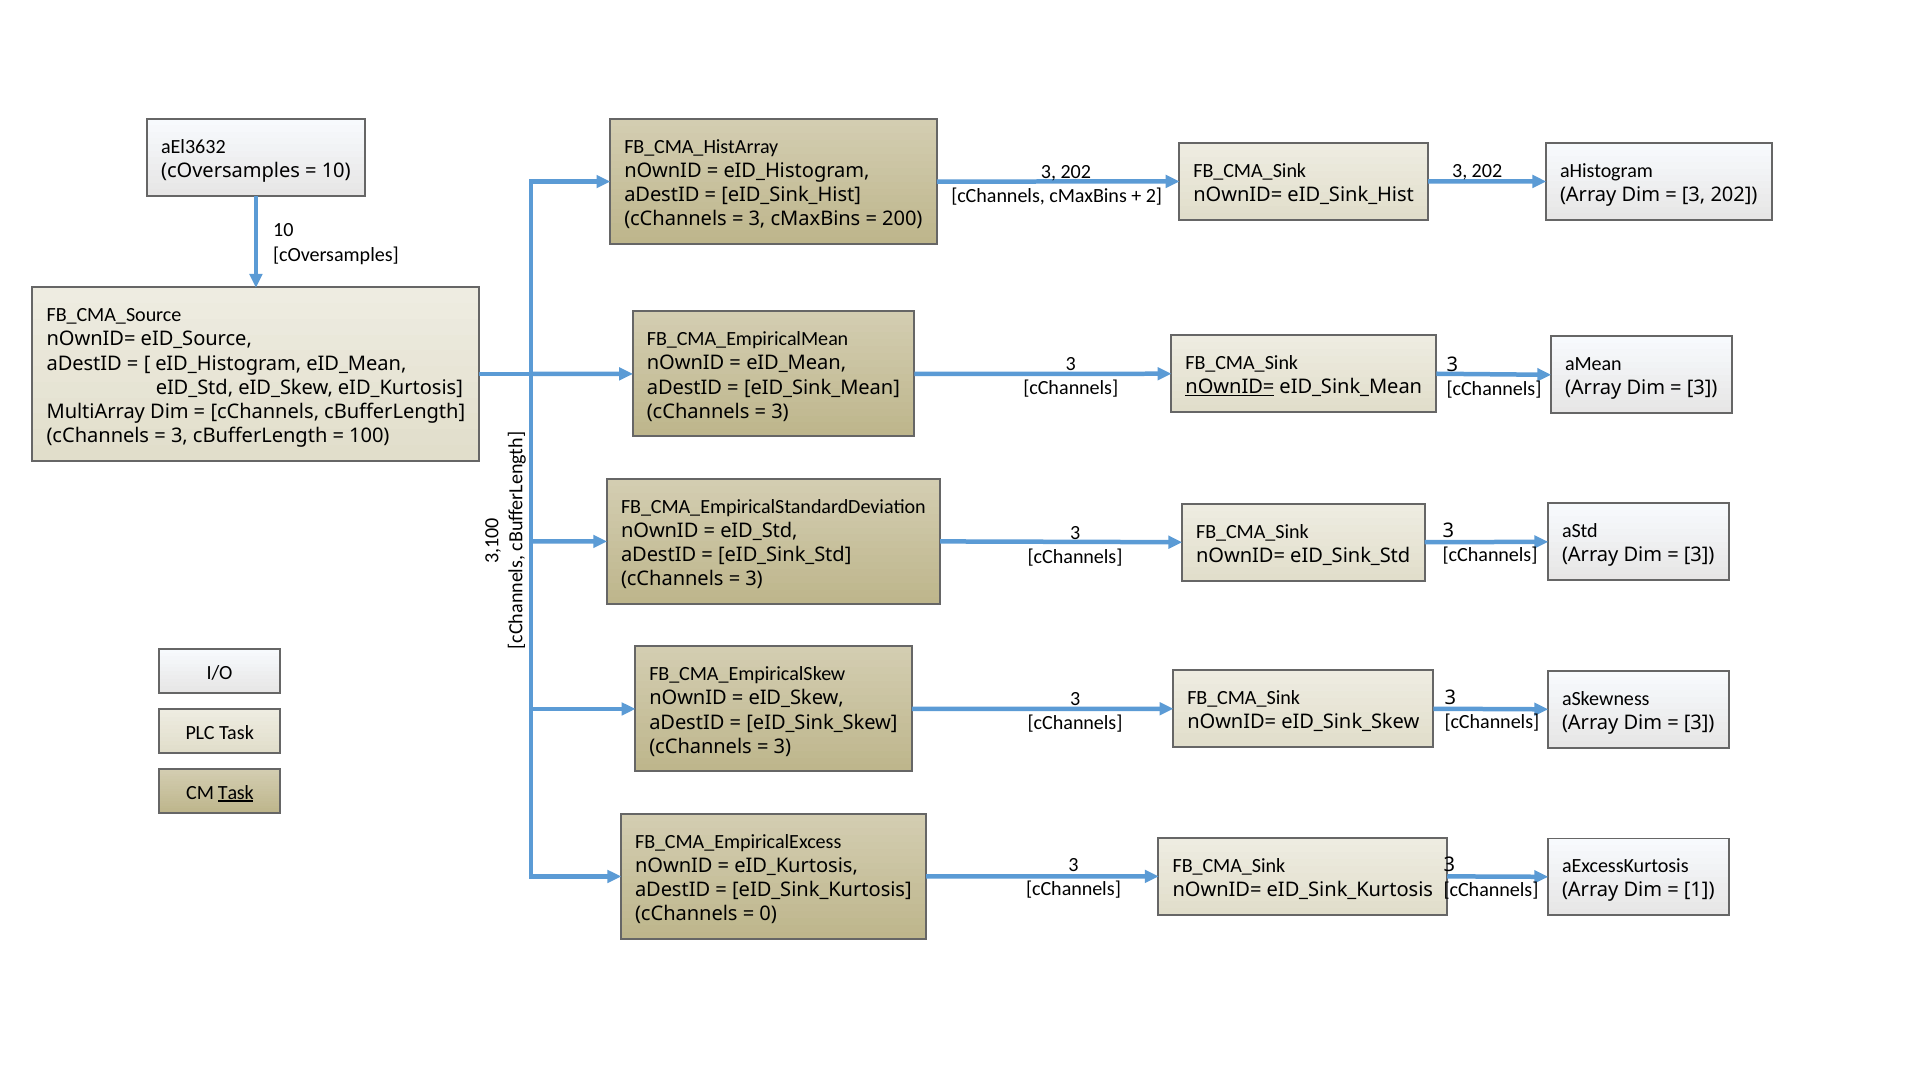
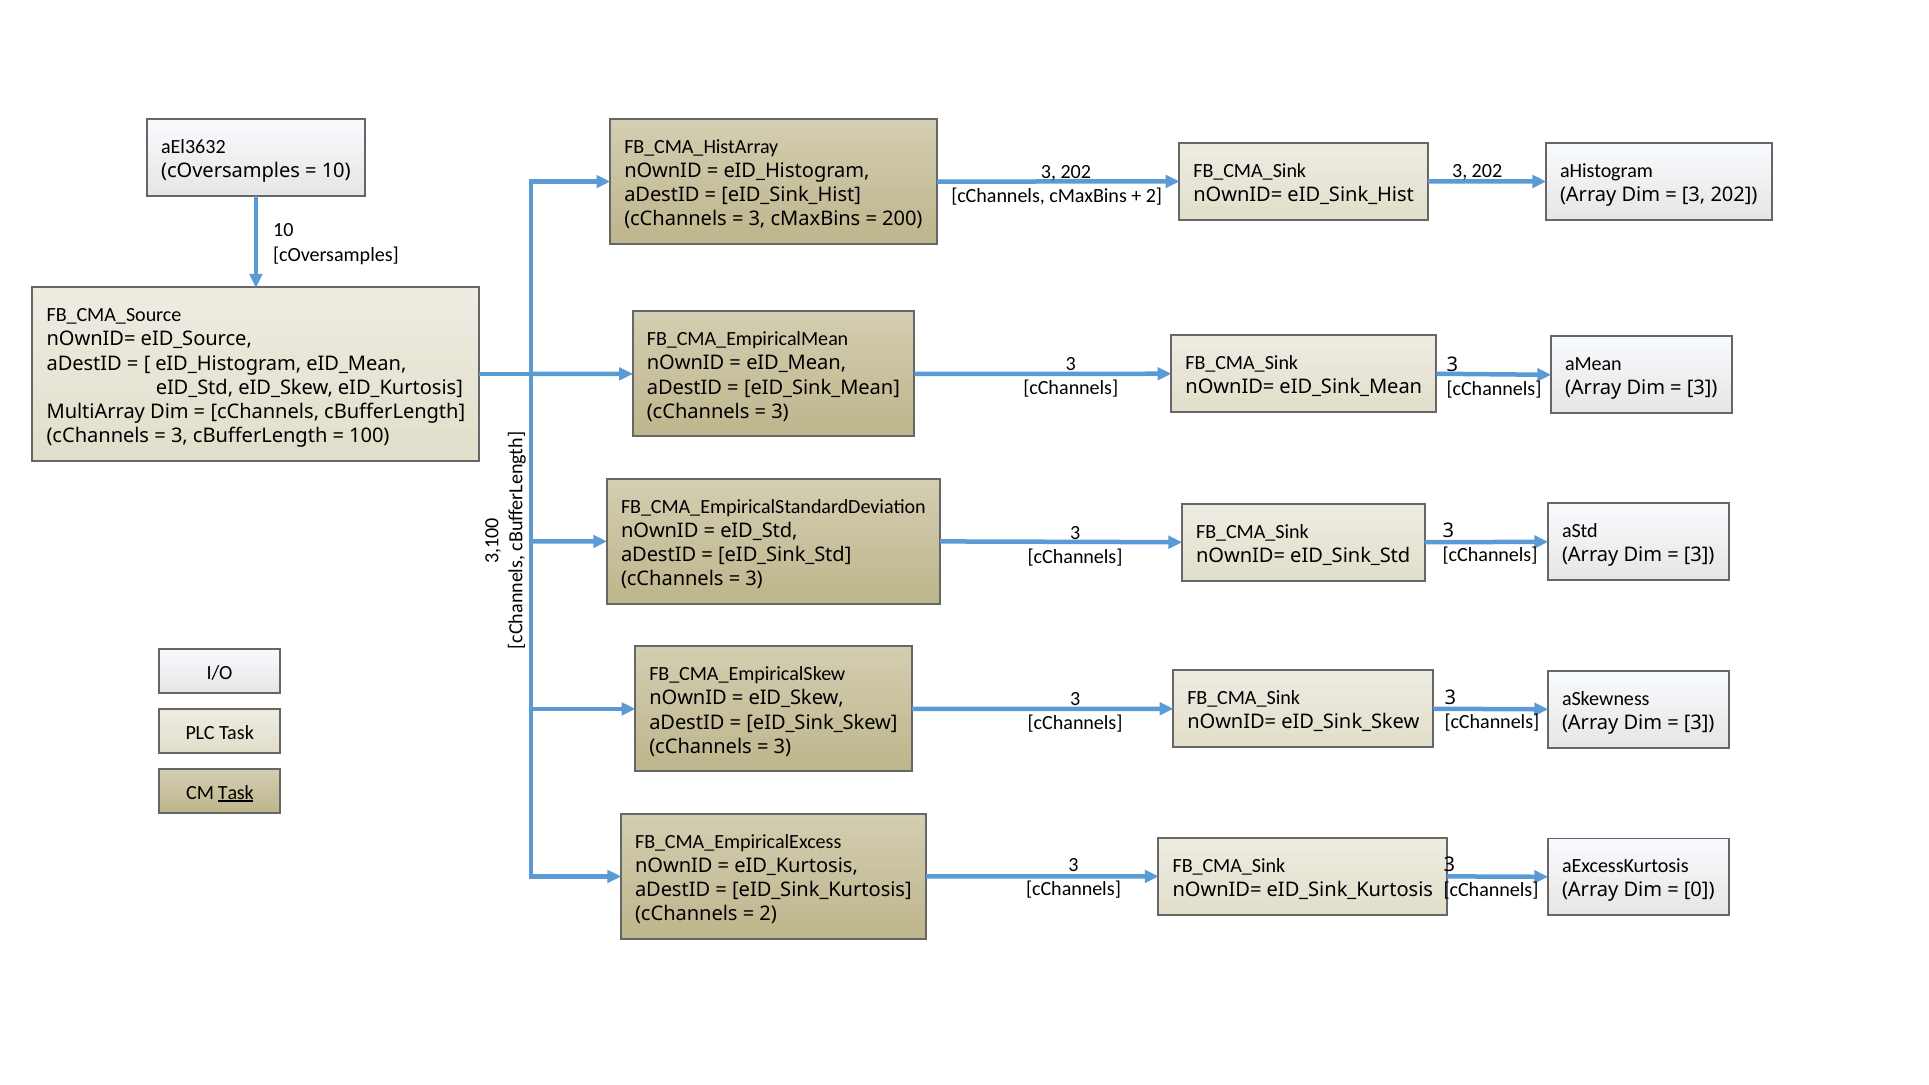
nOwnID= at (1230, 387) underline: present -> none
1 at (1699, 890): 1 -> 0
0 at (768, 914): 0 -> 2
